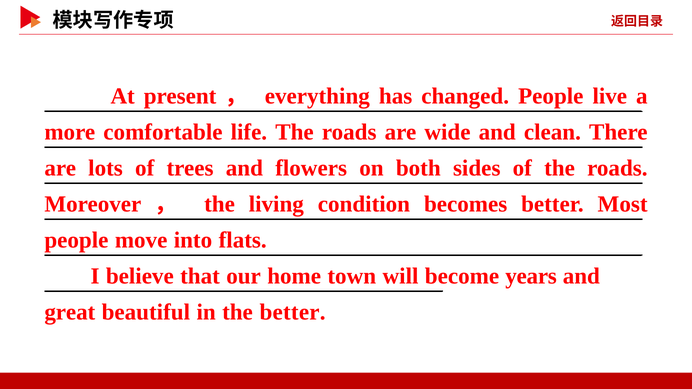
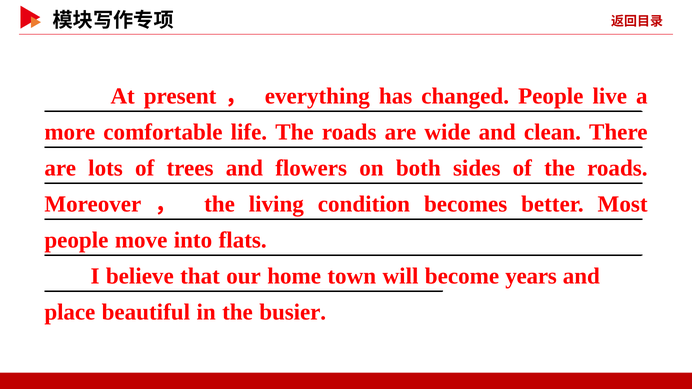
great: great -> place
the better: better -> busier
